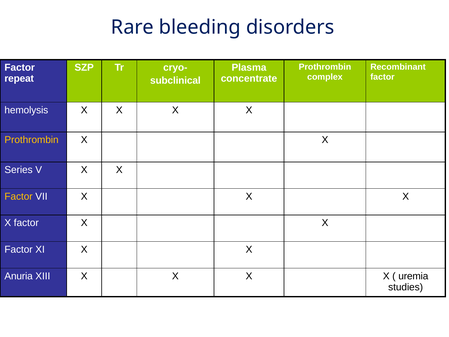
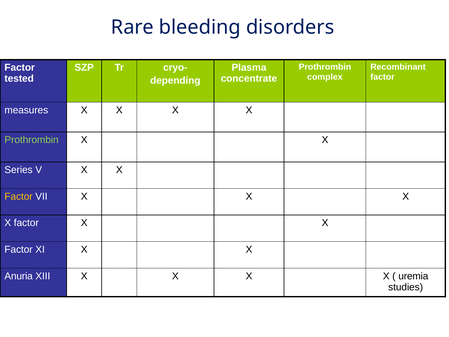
repeat: repeat -> tested
subclinical: subclinical -> depending
hemolysis: hemolysis -> measures
Prothrombin at (32, 140) colour: yellow -> light green
